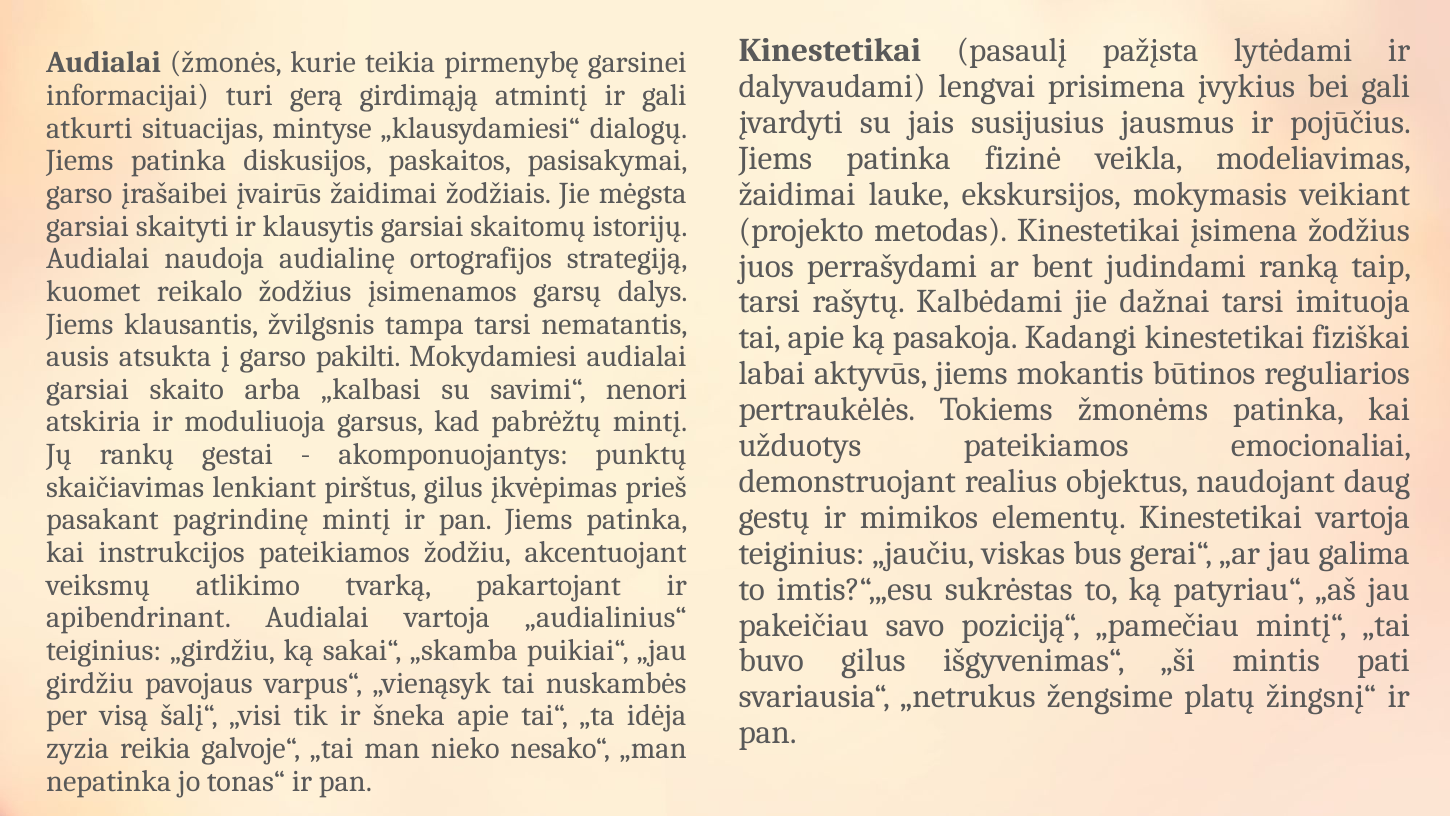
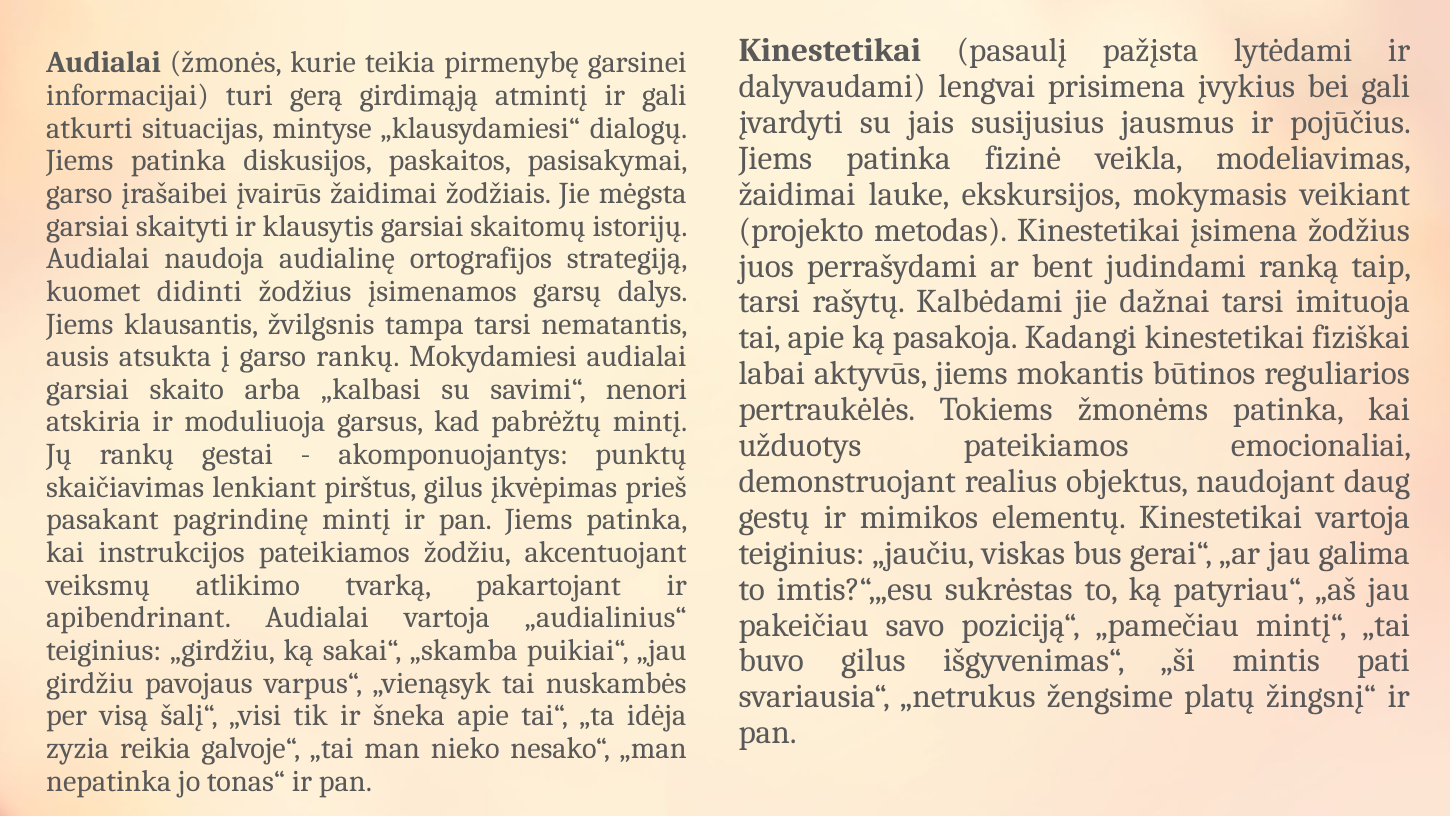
reikalo: reikalo -> didinti
garso pakilti: pakilti -> rankų
